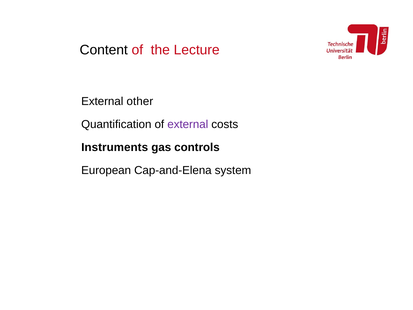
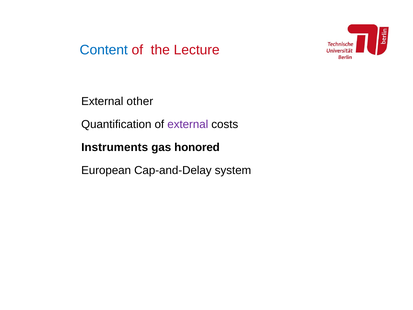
Content colour: black -> blue
controls: controls -> honored
Cap-and-Elena: Cap-and-Elena -> Cap-and-Delay
